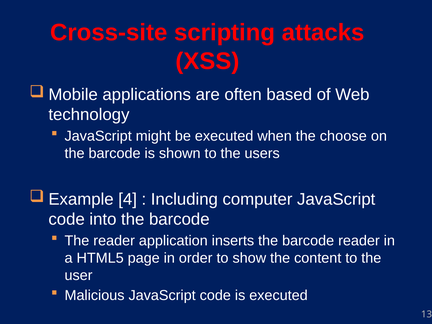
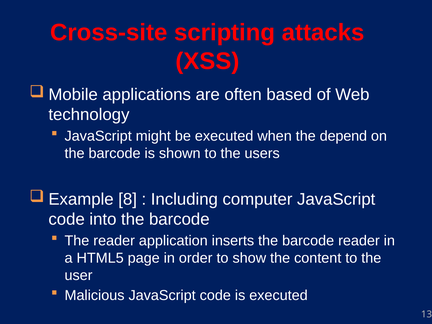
choose: choose -> depend
4: 4 -> 8
